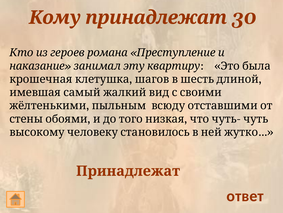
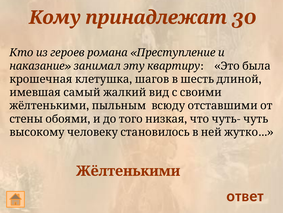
Принадлежат at (128, 170): Принадлежат -> Жёлтенькими
